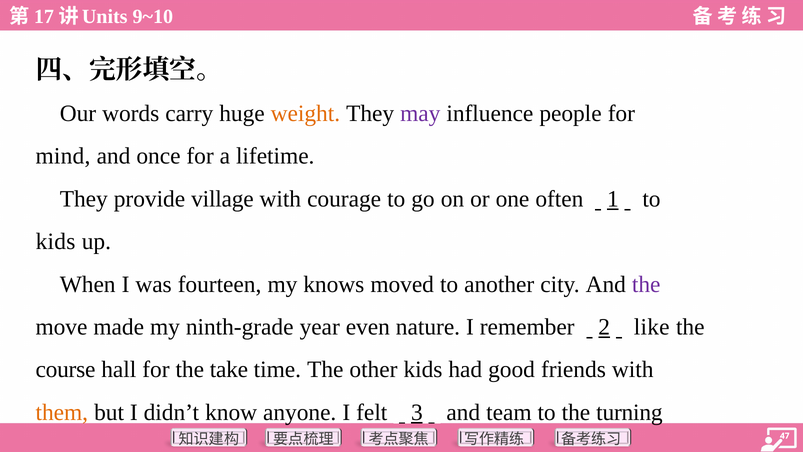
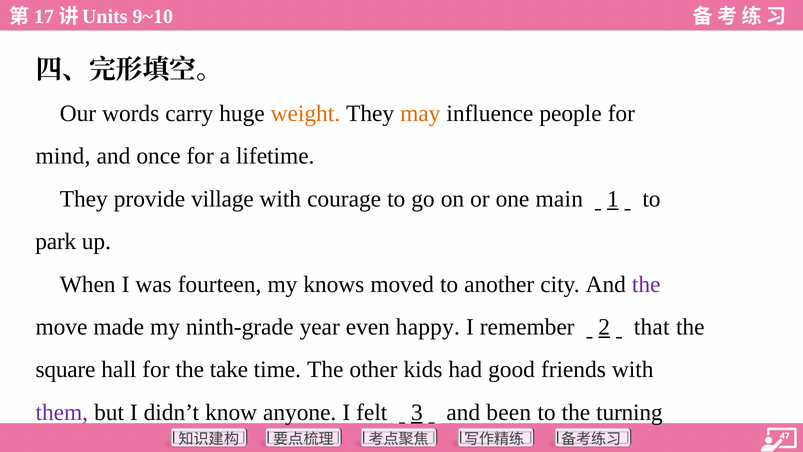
may colour: purple -> orange
often: often -> main
kids at (56, 241): kids -> park
nature: nature -> happy
like: like -> that
course: course -> square
them colour: orange -> purple
team: team -> been
